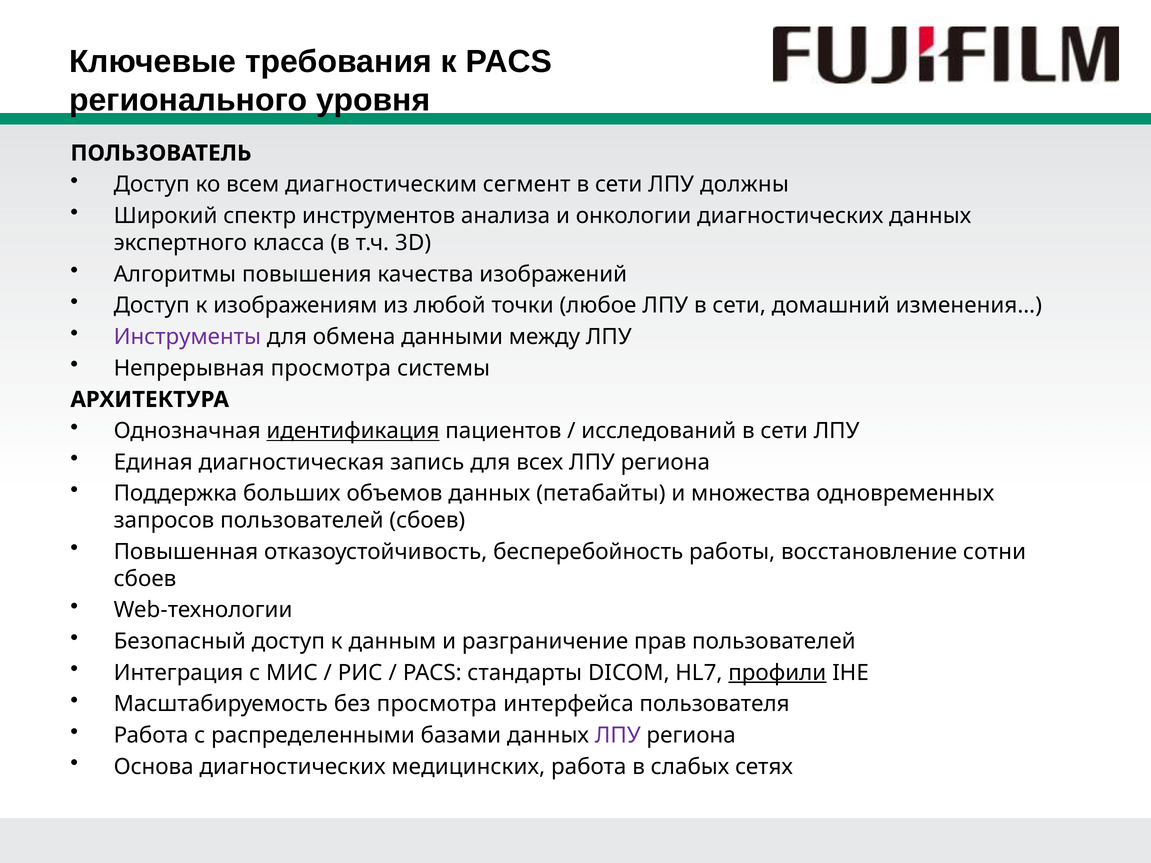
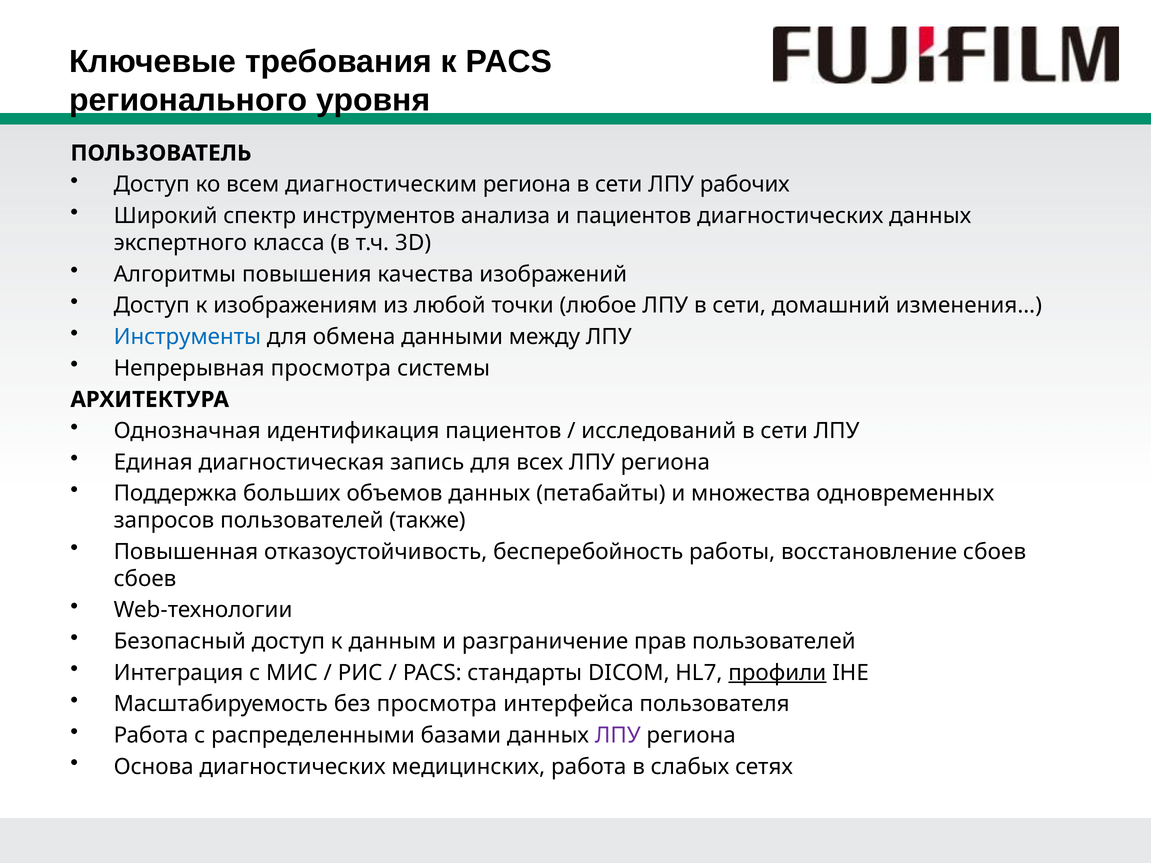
диагностическим сегмент: сегмент -> региона
должны: должны -> рабочих
и онкологии: онкологии -> пациентов
Инструменты colour: purple -> blue
идентификация underline: present -> none
пользователей сбоев: сбоев -> также
восстановление сотни: сотни -> сбоев
